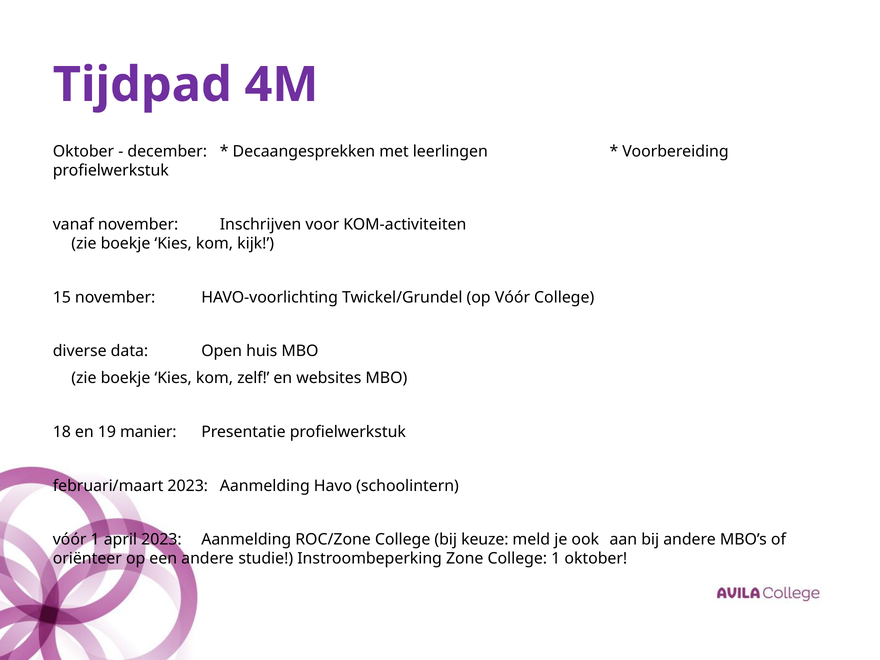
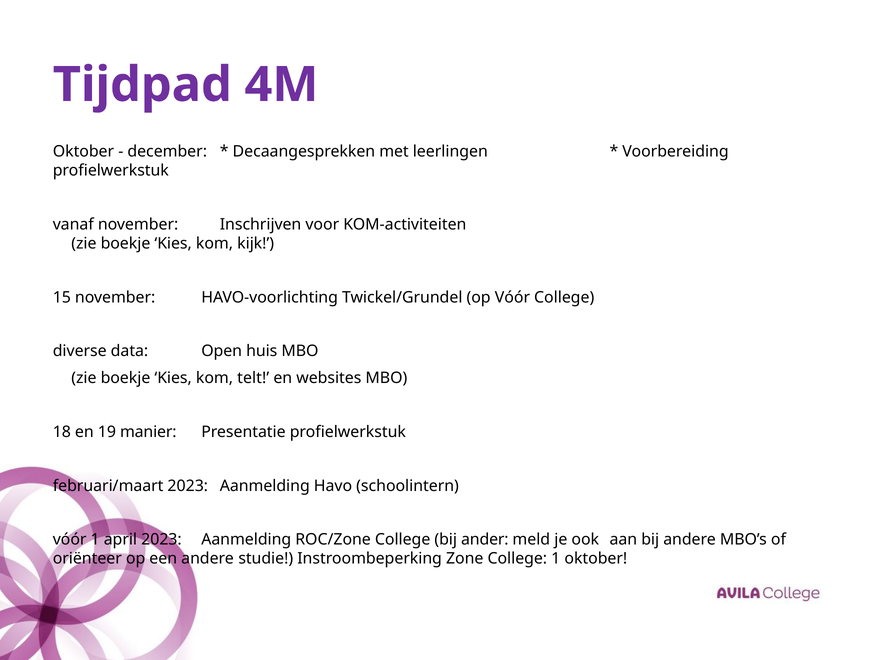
zelf: zelf -> telt
keuze: keuze -> ander
